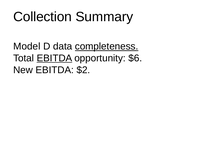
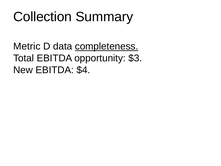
Model: Model -> Metric
EBITDA at (54, 58) underline: present -> none
$6: $6 -> $3
$2: $2 -> $4
